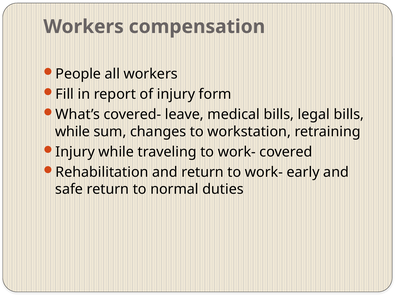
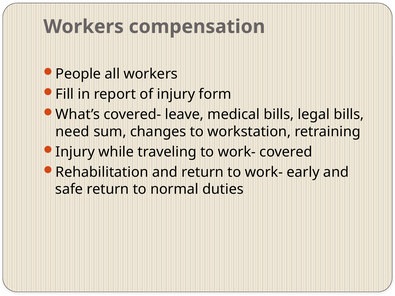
while at (73, 132): while -> need
